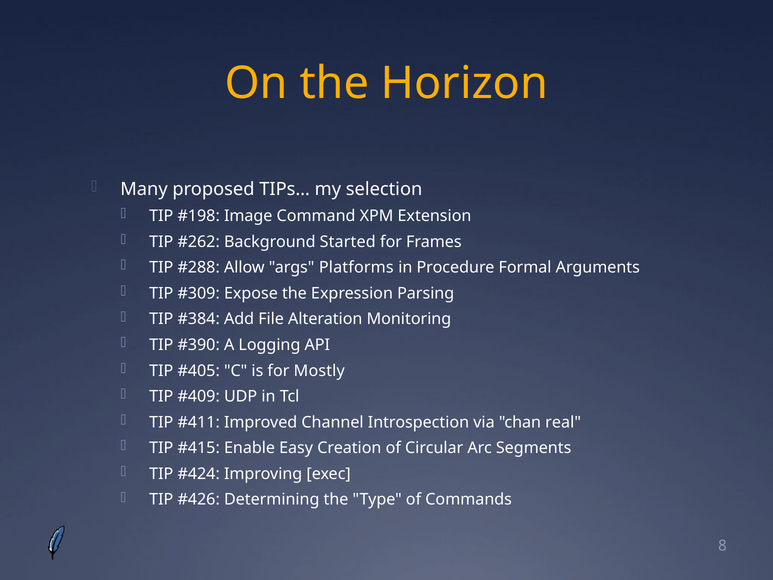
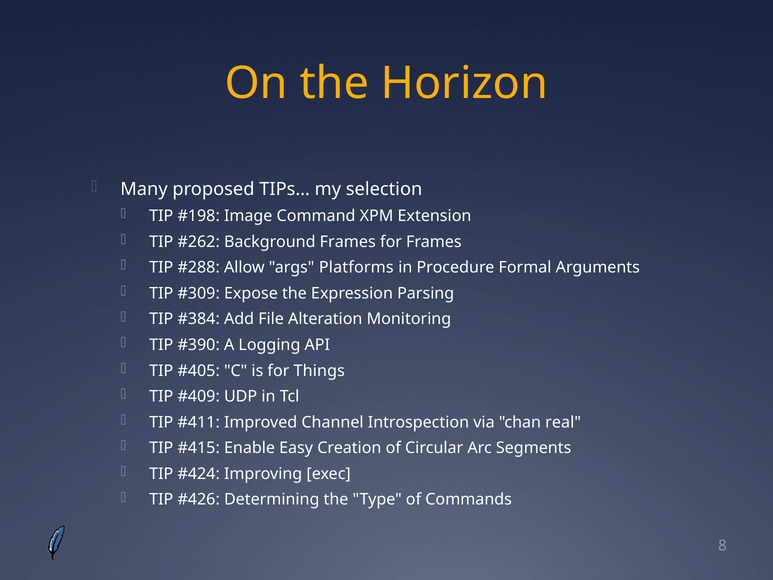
Background Started: Started -> Frames
Mostly: Mostly -> Things
